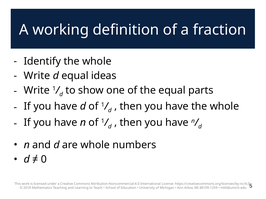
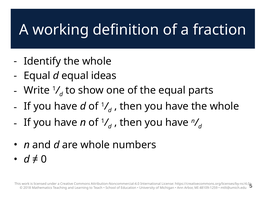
Write at (37, 76): Write -> Equal
